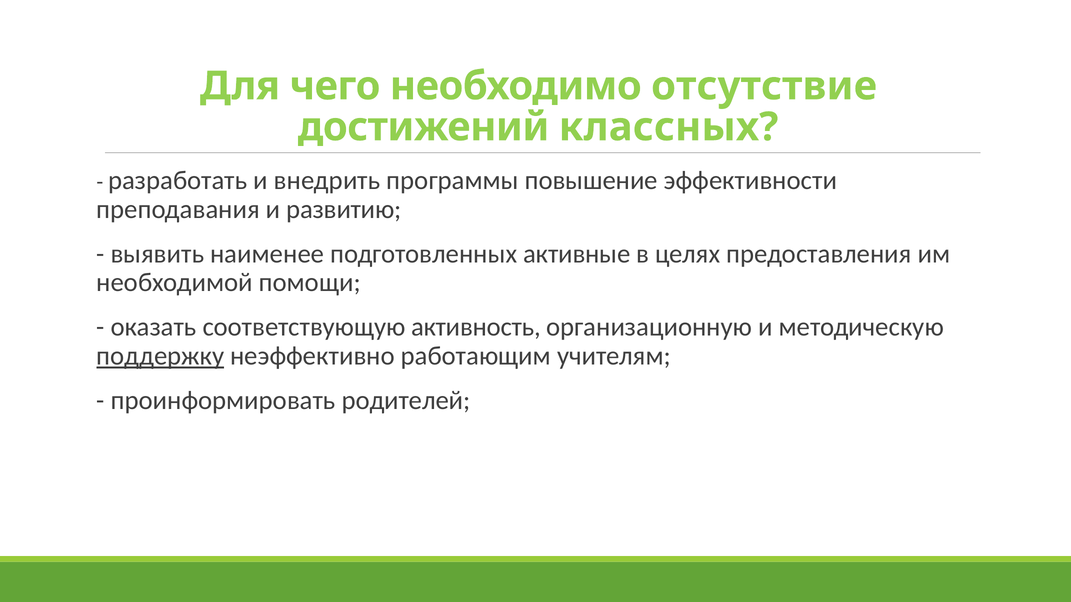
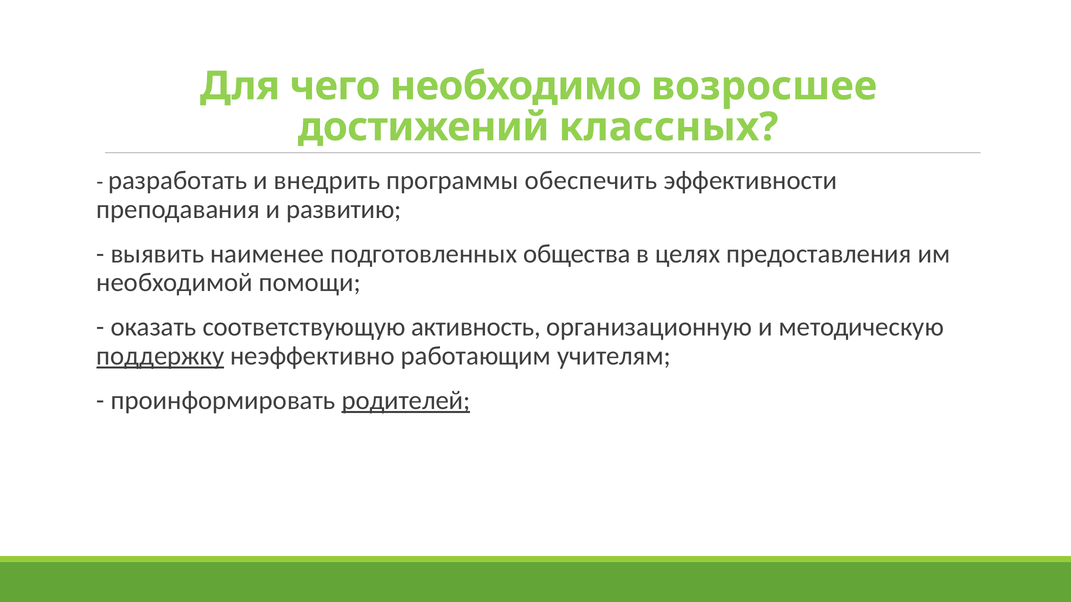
отсутствие: отсутствие -> возросшее
повышение: повышение -> обеспечить
активные: активные -> общества
родителей underline: none -> present
